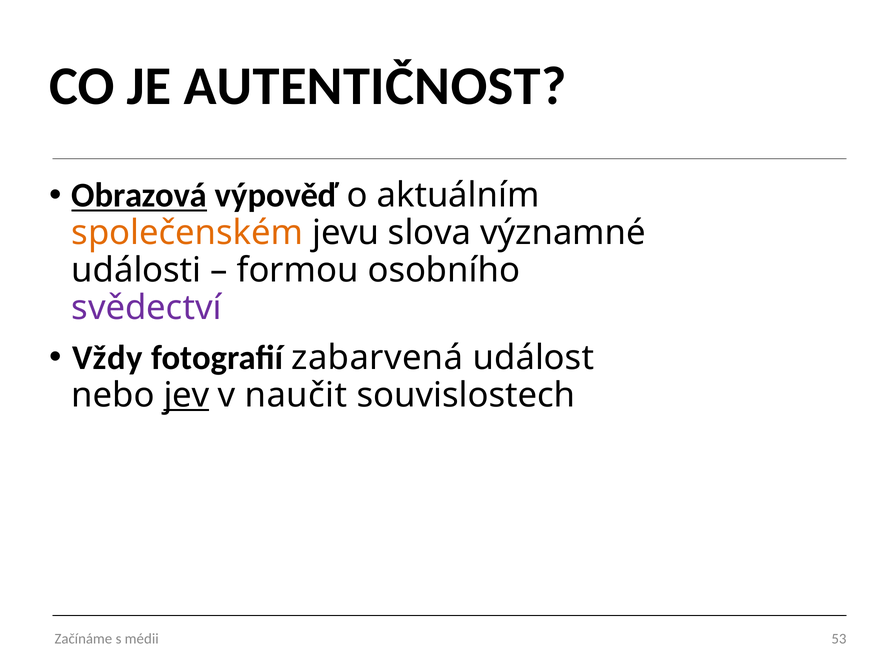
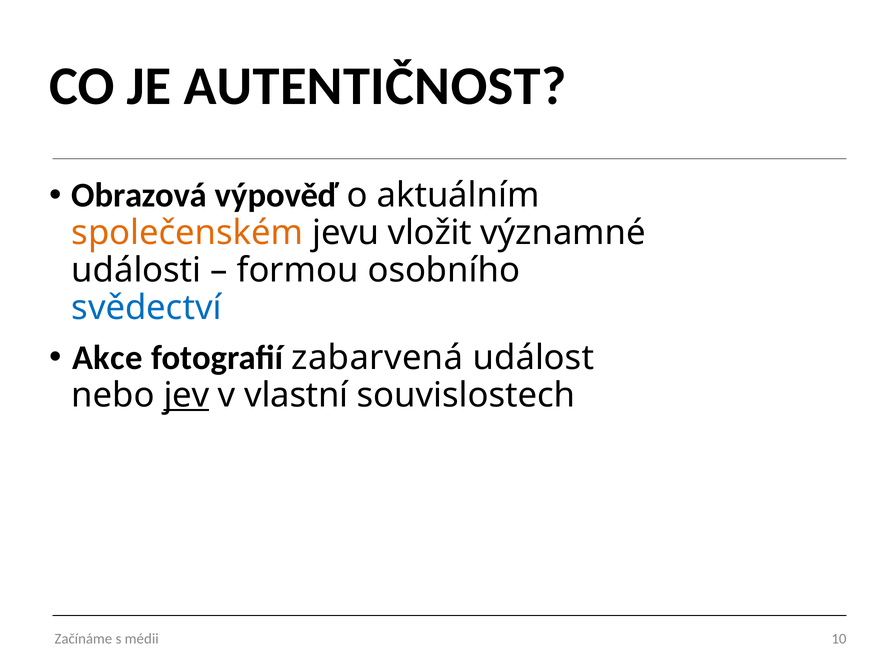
Obrazová underline: present -> none
slova: slova -> vložit
svědectví colour: purple -> blue
Vždy: Vždy -> Akce
naučit: naučit -> vlastní
53: 53 -> 10
